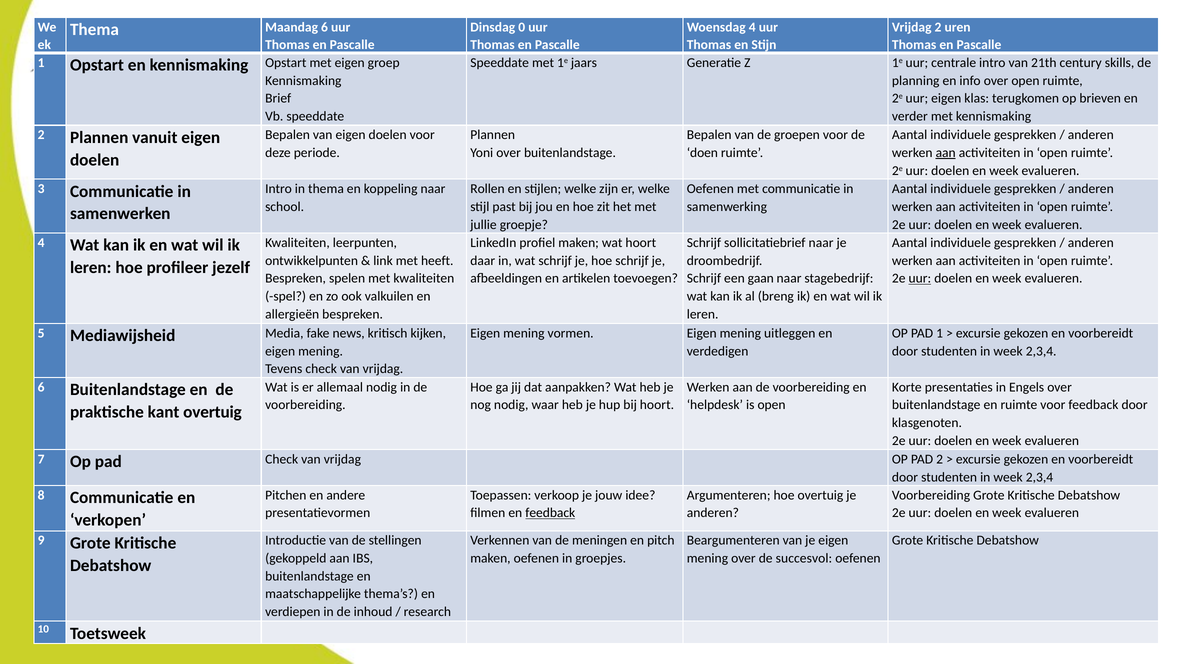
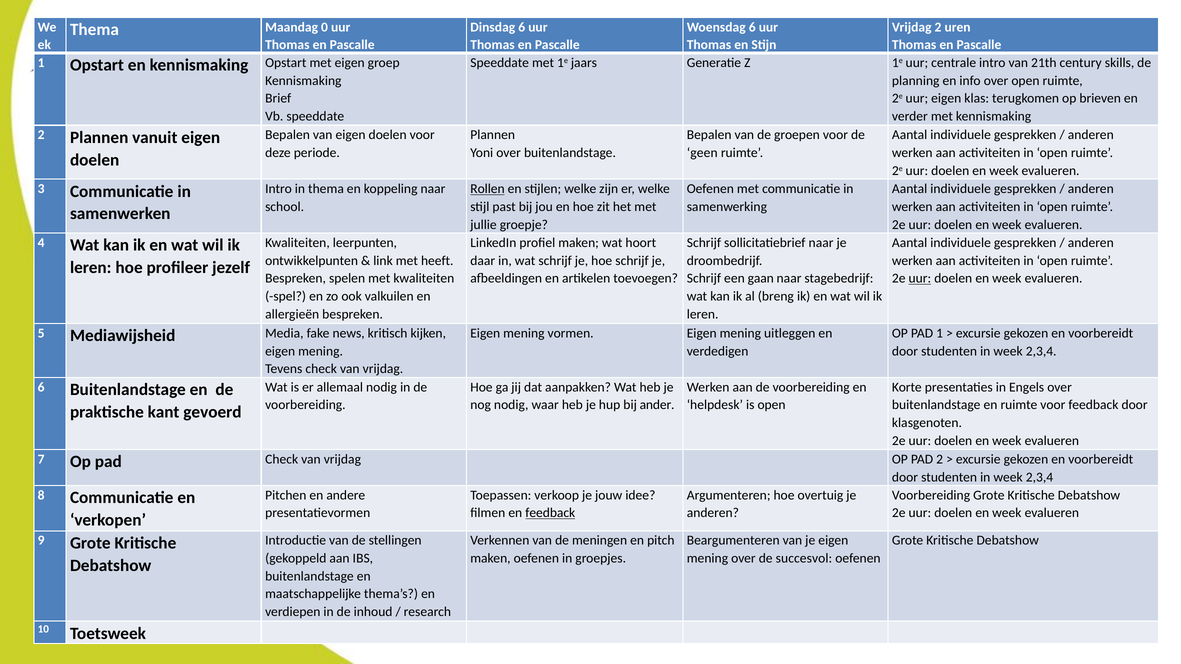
Dinsdag 0: 0 -> 6
Woensdag 4: 4 -> 6
Maandag 6: 6 -> 0
doen: doen -> geen
aan at (946, 153) underline: present -> none
Rollen underline: none -> present
bij hoort: hoort -> ander
kant overtuig: overtuig -> gevoerd
